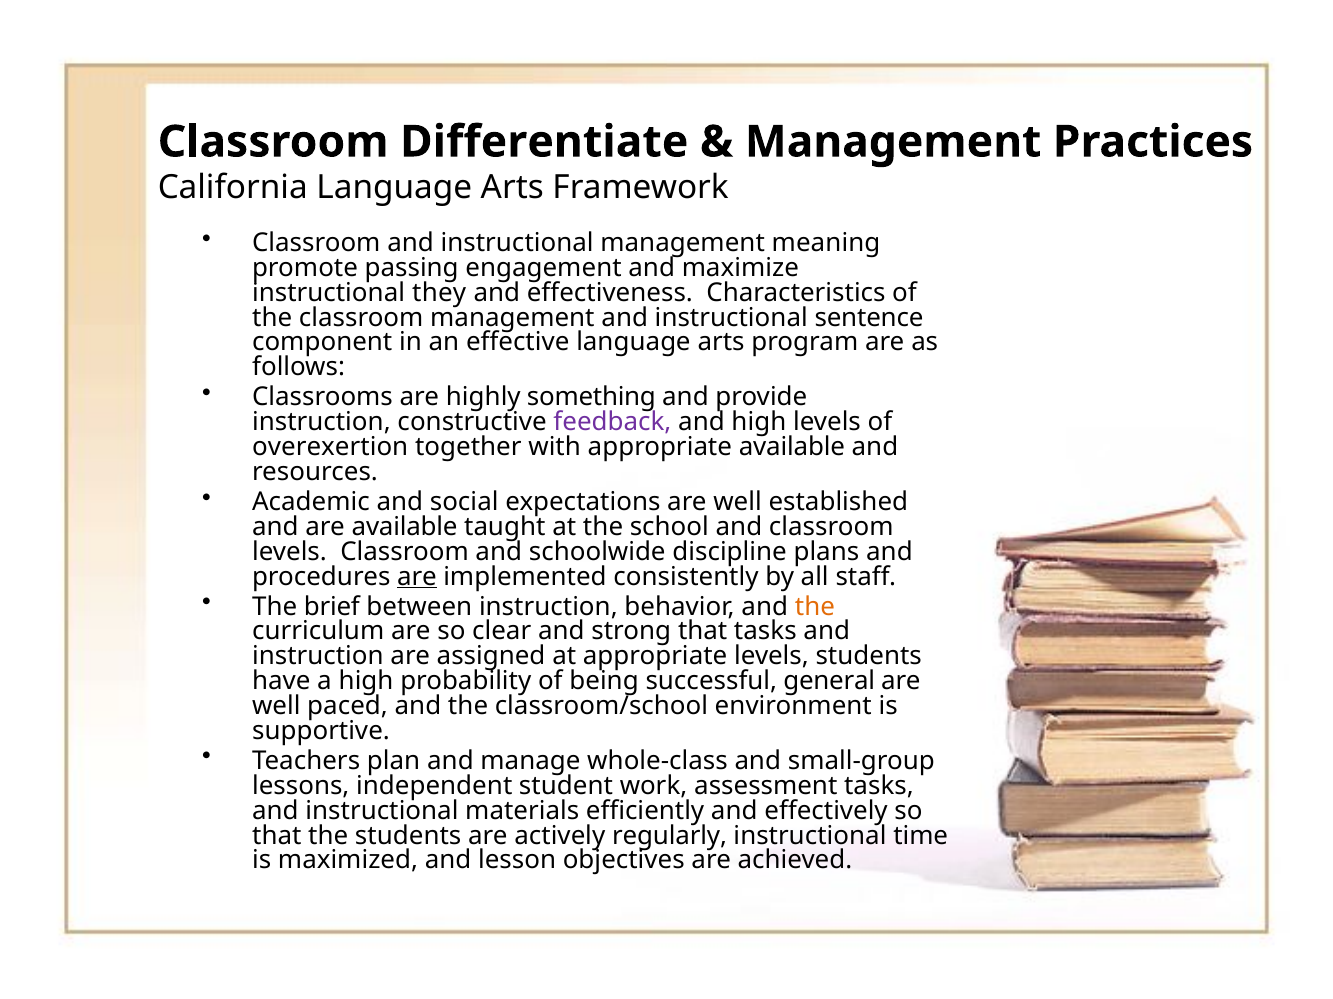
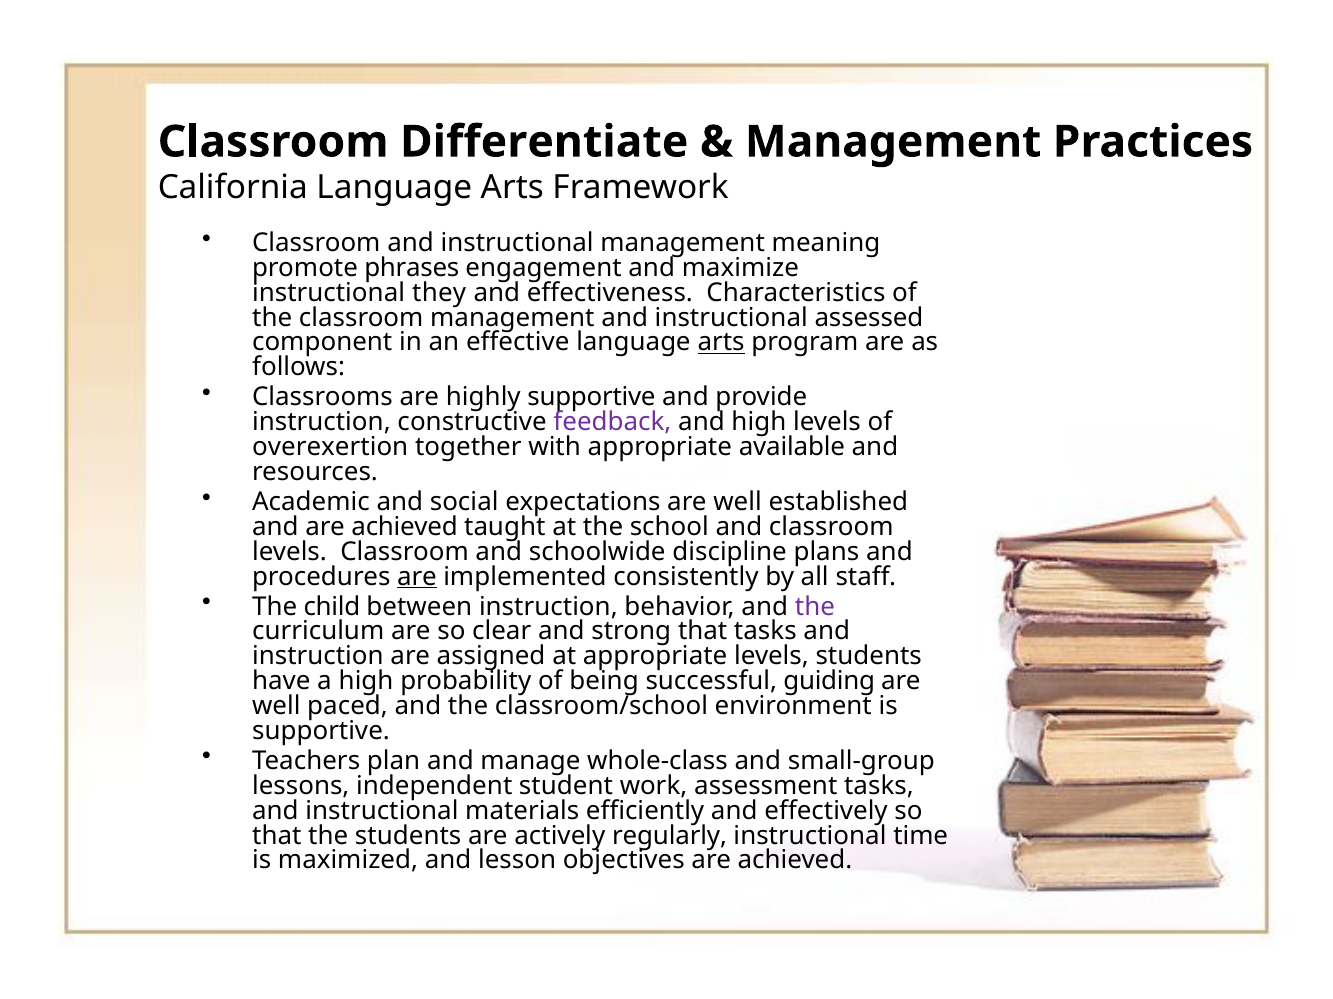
passing: passing -> phrases
sentence: sentence -> assessed
arts at (721, 343) underline: none -> present
highly something: something -> supportive
and are available: available -> achieved
brief: brief -> child
the at (815, 607) colour: orange -> purple
general: general -> guiding
